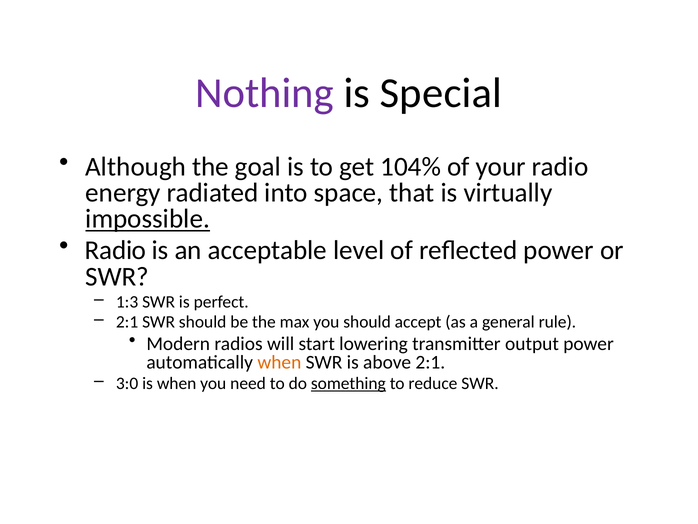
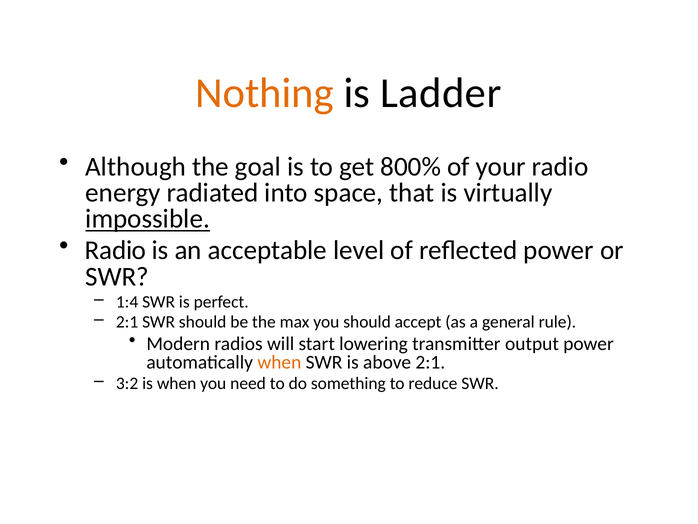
Nothing colour: purple -> orange
Special: Special -> Ladder
104%: 104% -> 800%
1:3: 1:3 -> 1:4
3:0: 3:0 -> 3:2
something underline: present -> none
